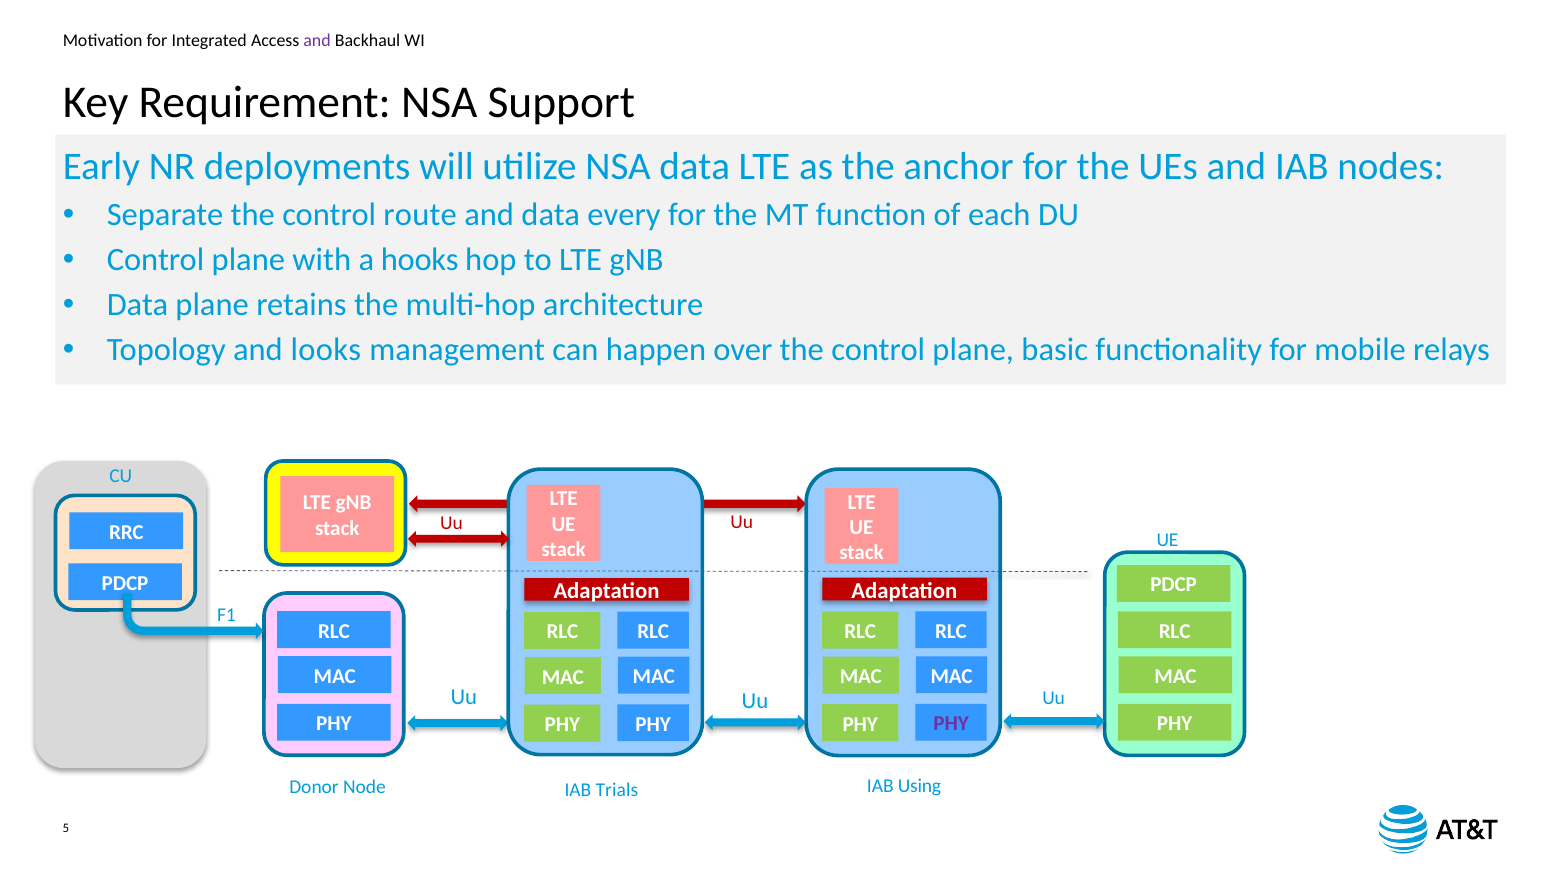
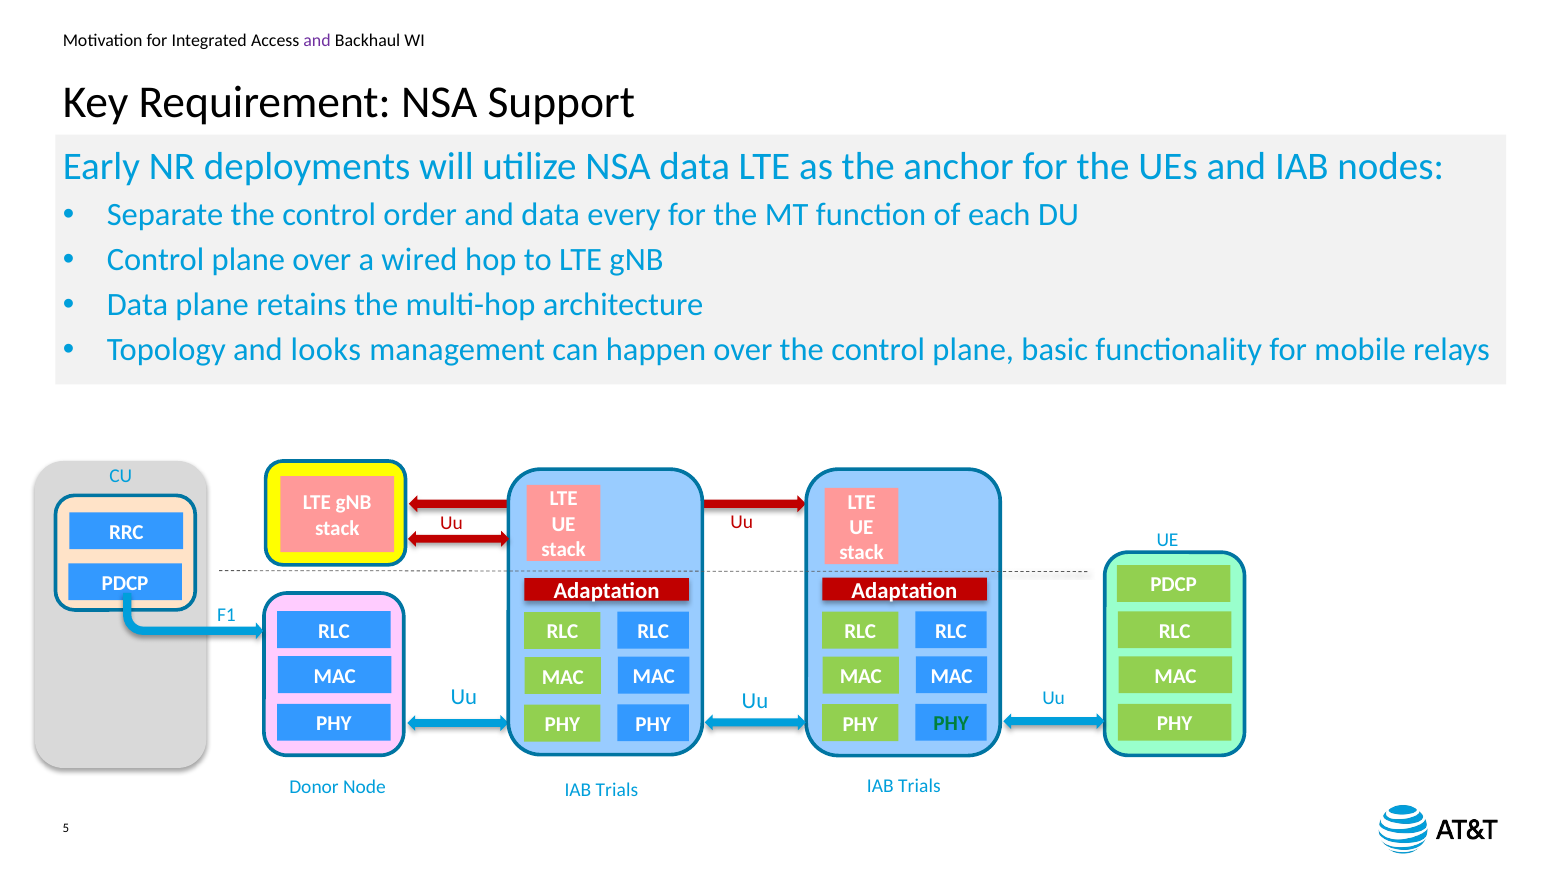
route: route -> order
plane with: with -> over
hooks: hooks -> wired
PHY at (951, 724) colour: purple -> green
Using at (920, 786): Using -> Trials
